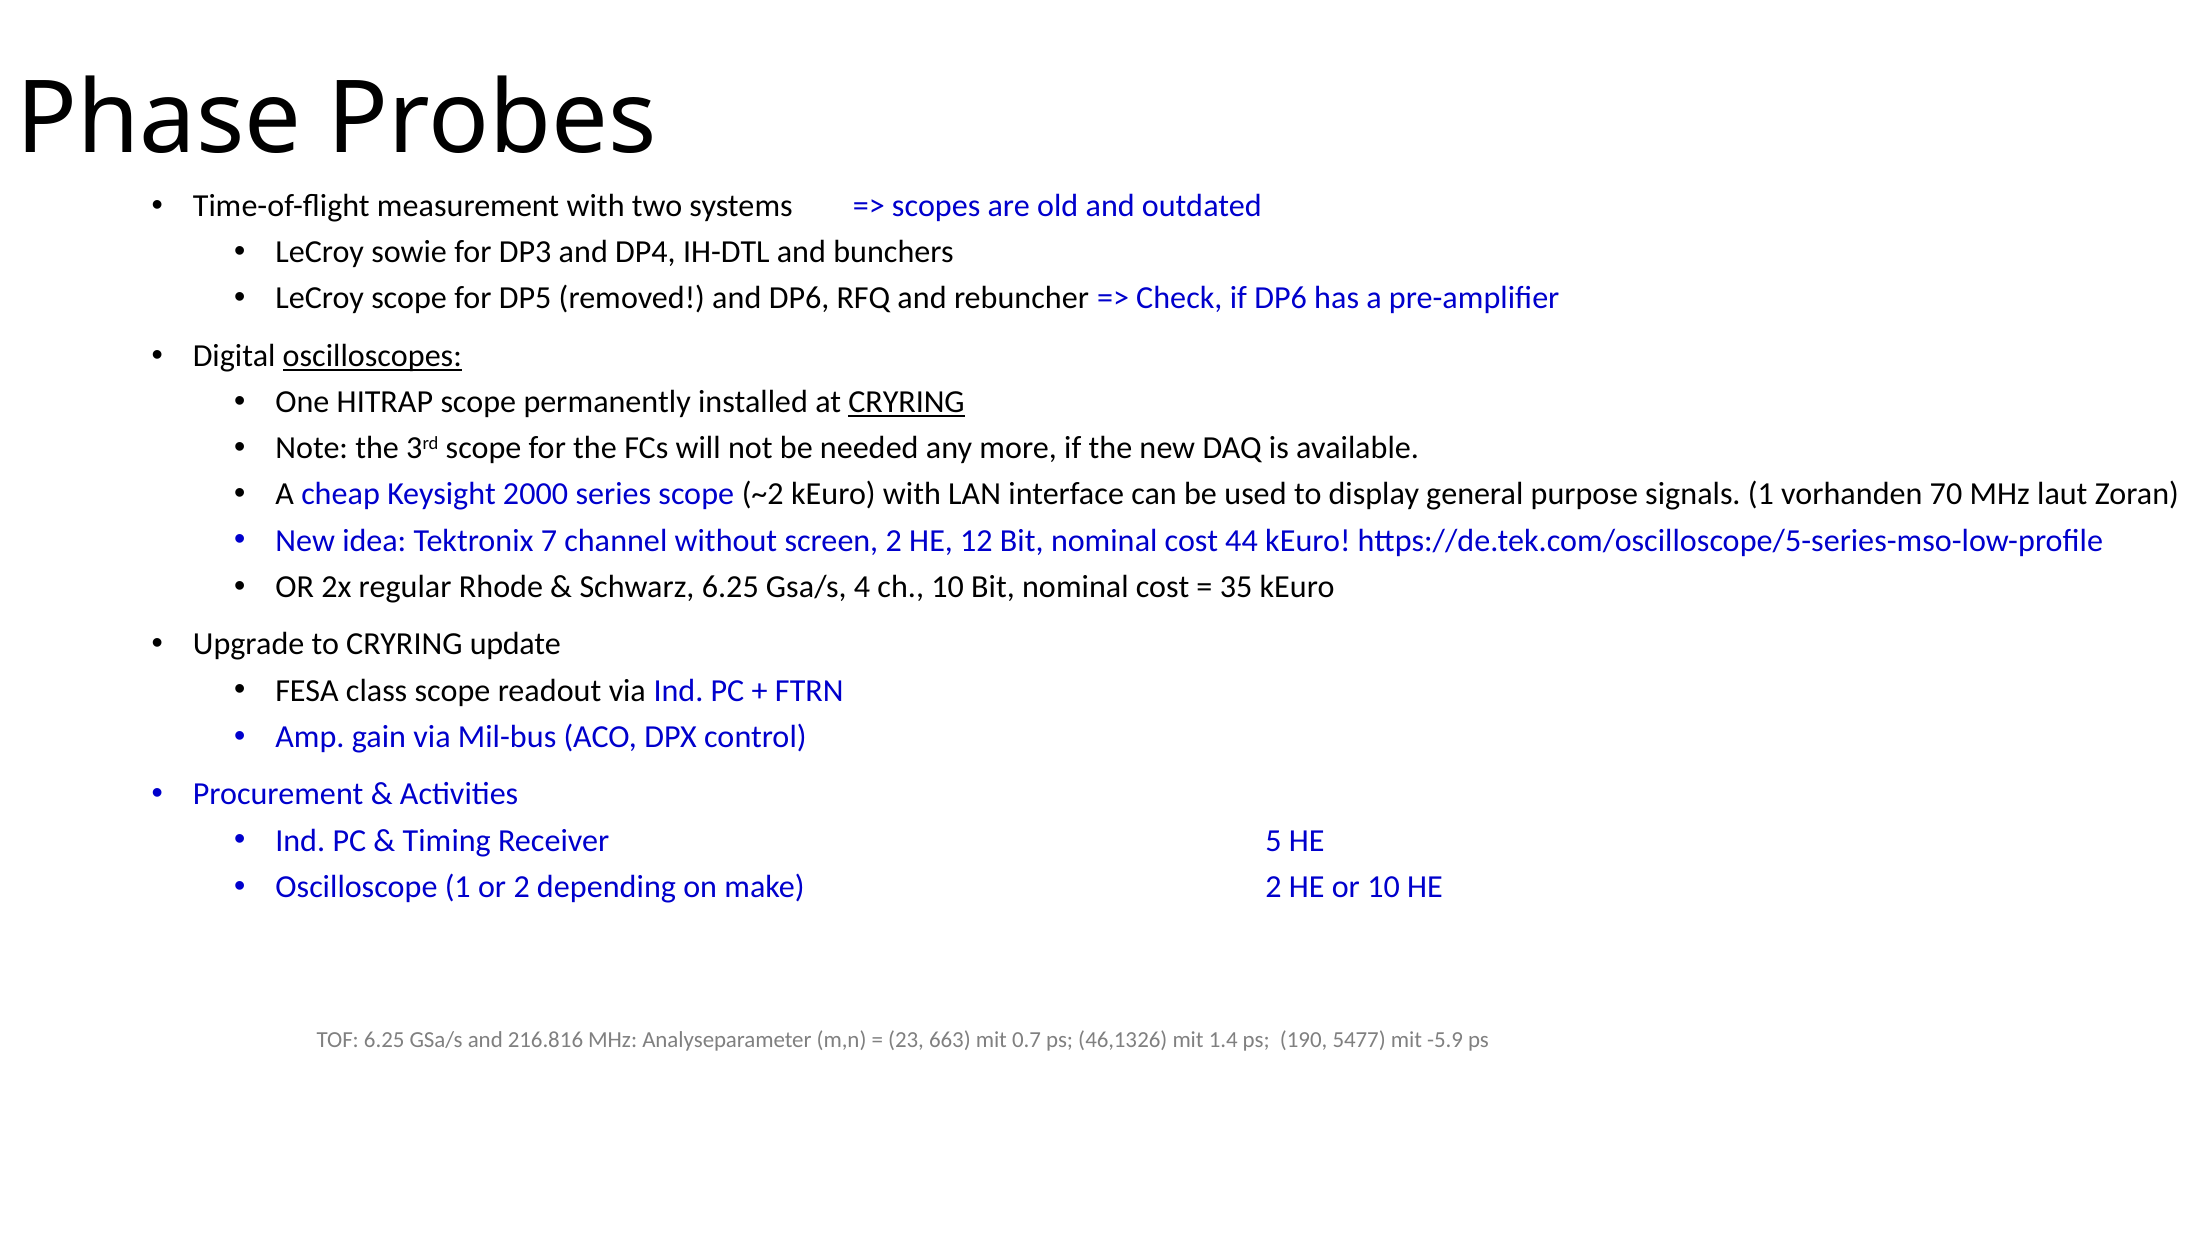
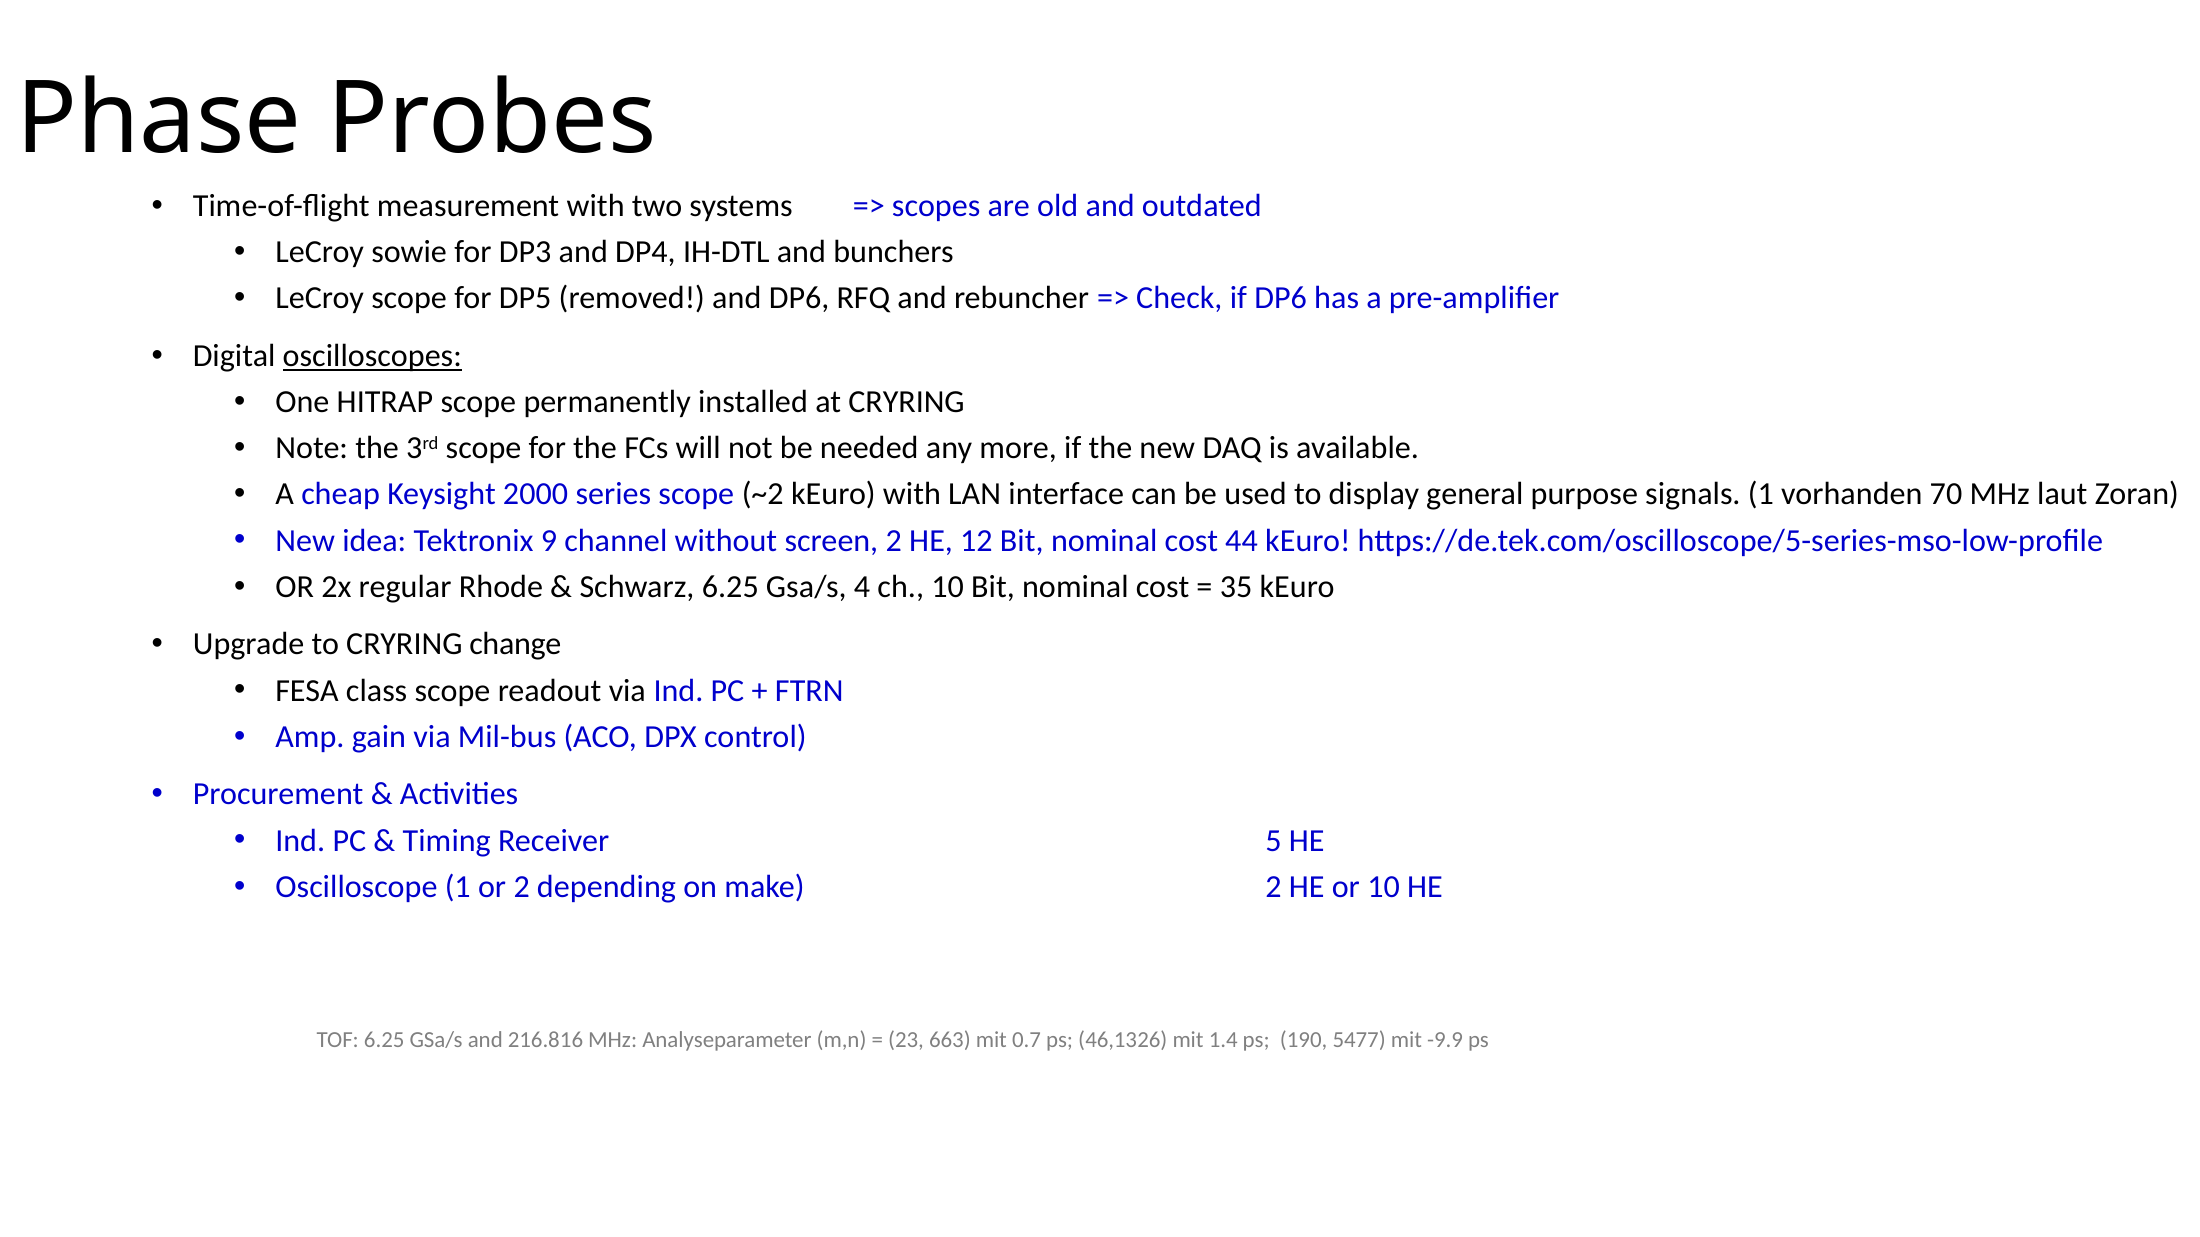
CRYRING at (907, 402) underline: present -> none
7: 7 -> 9
update: update -> change
-5.9: -5.9 -> -9.9
